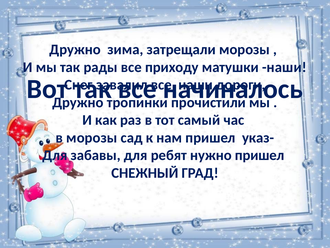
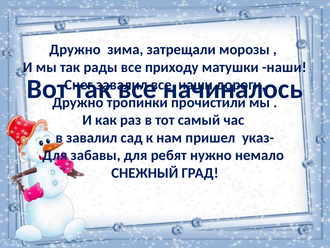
в морозы: морозы -> завалил
нужно пришел: пришел -> немало
